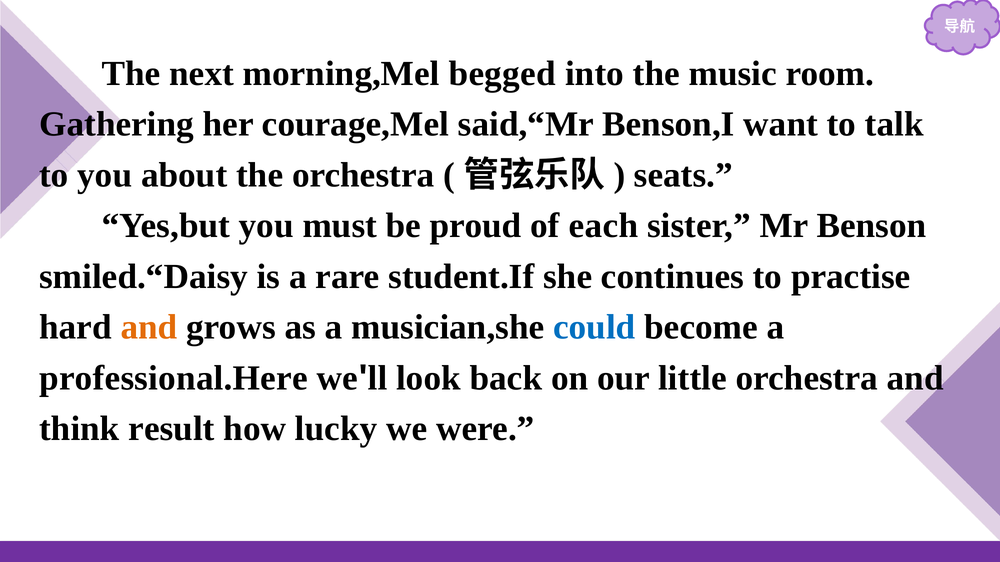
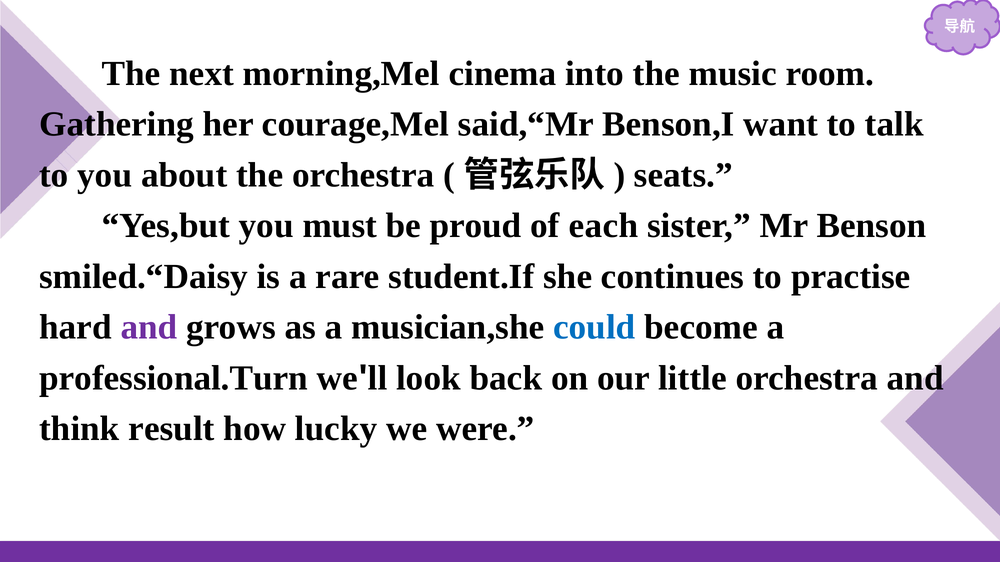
begged: begged -> cinema
and at (149, 327) colour: orange -> purple
professional.Here: professional.Here -> professional.Turn
